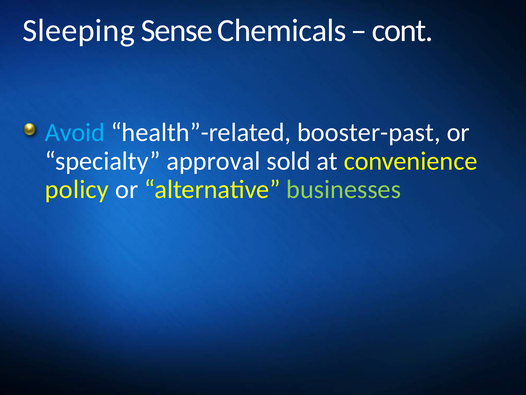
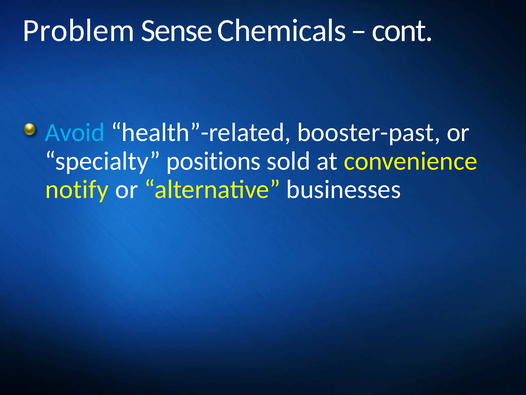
Sleeping: Sleeping -> Problem
approval: approval -> positions
policy: policy -> notify
businesses colour: light green -> white
